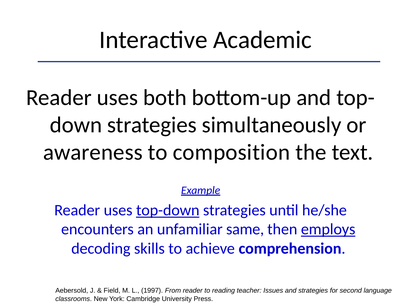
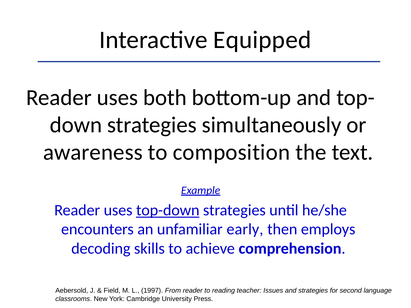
Academic: Academic -> Equipped
same: same -> early
employs underline: present -> none
